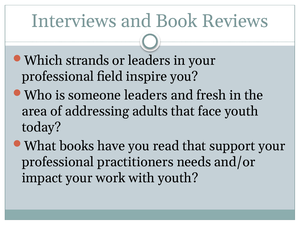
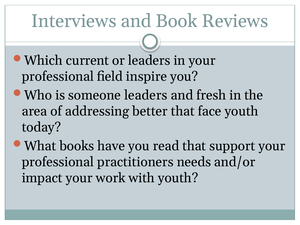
strands: strands -> current
adults: adults -> better
